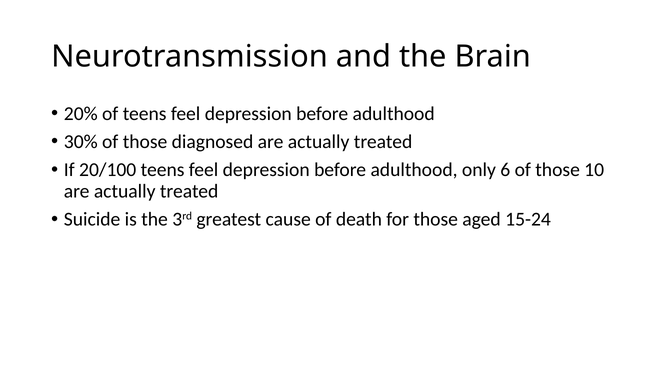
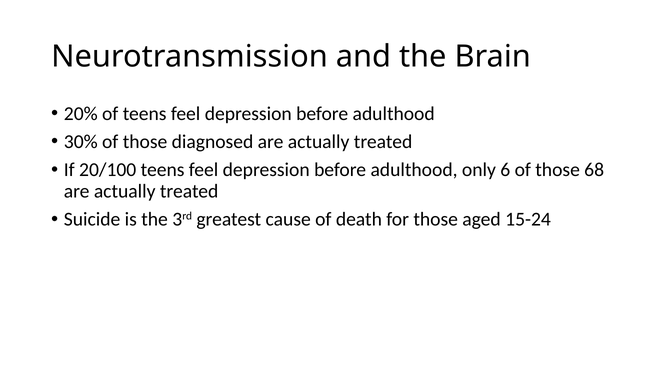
10: 10 -> 68
